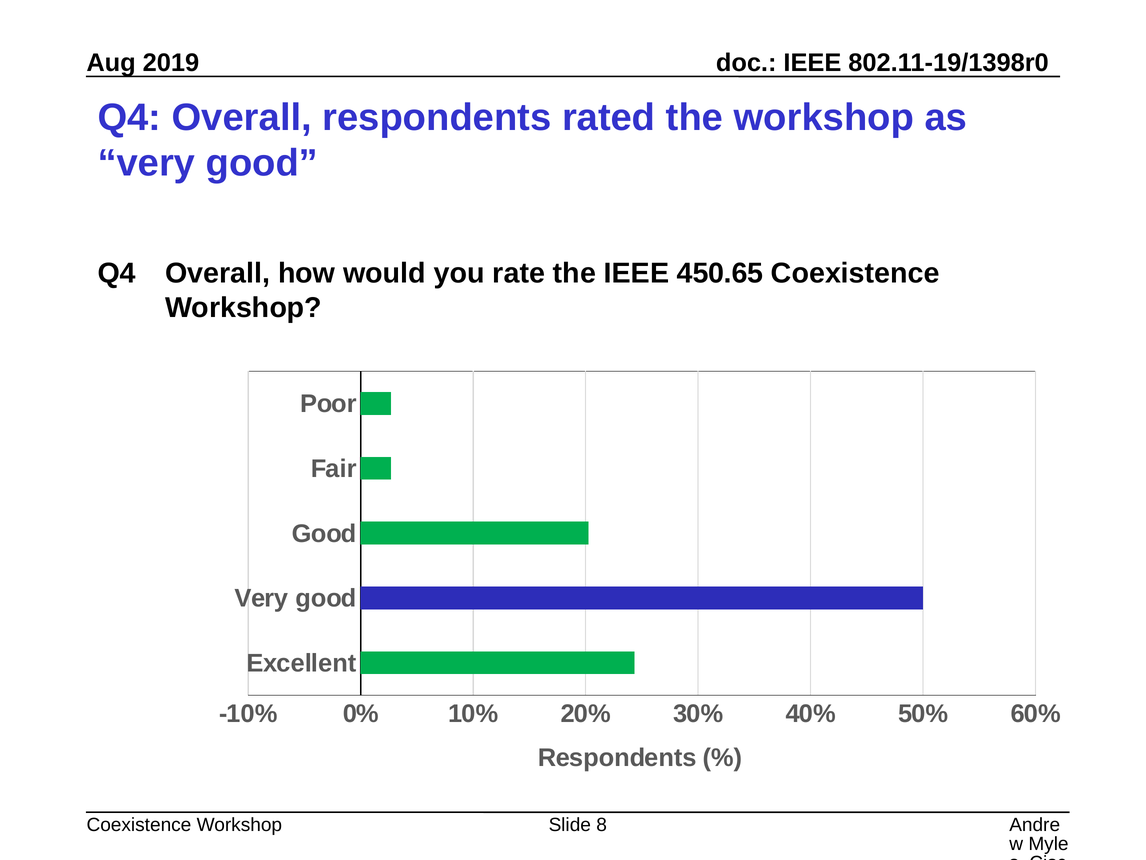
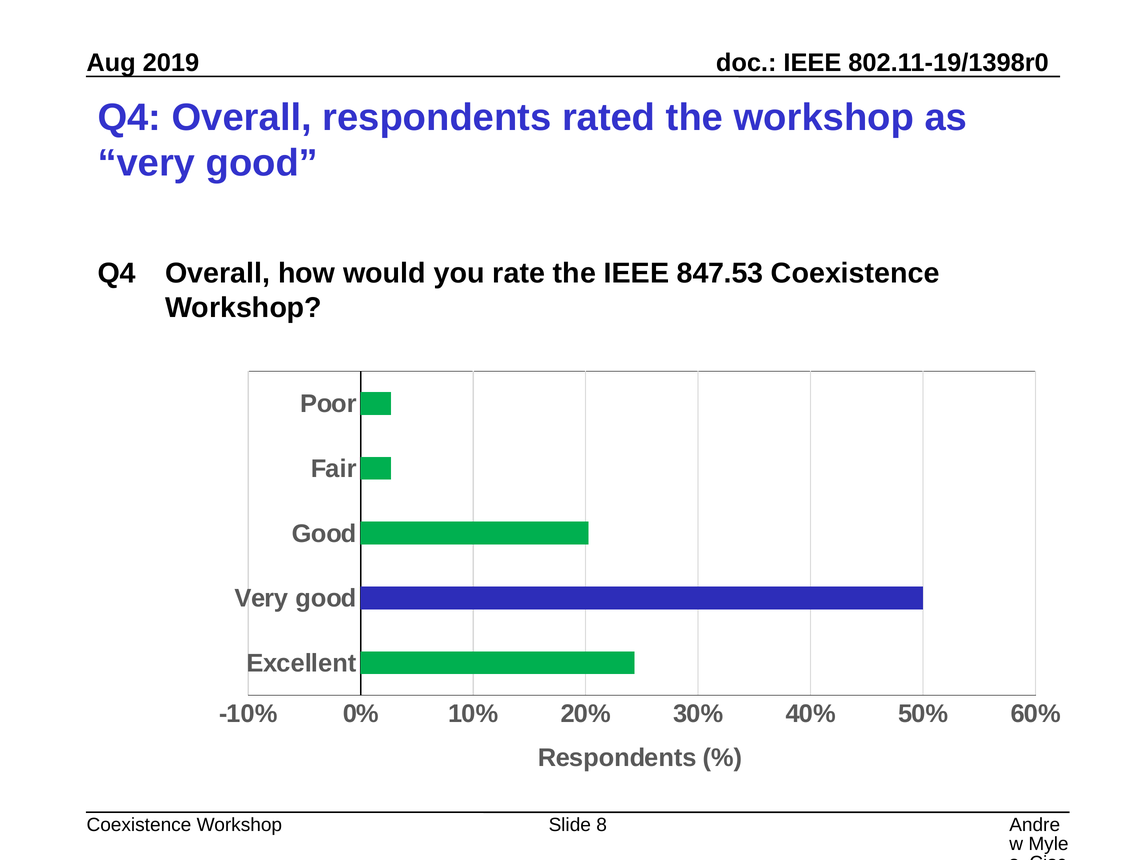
450.65: 450.65 -> 847.53
